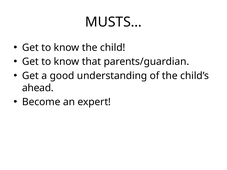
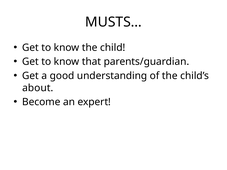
ahead: ahead -> about
